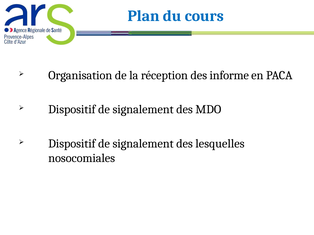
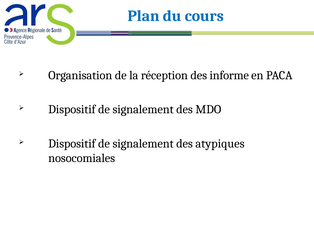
lesquelles: lesquelles -> atypiques
